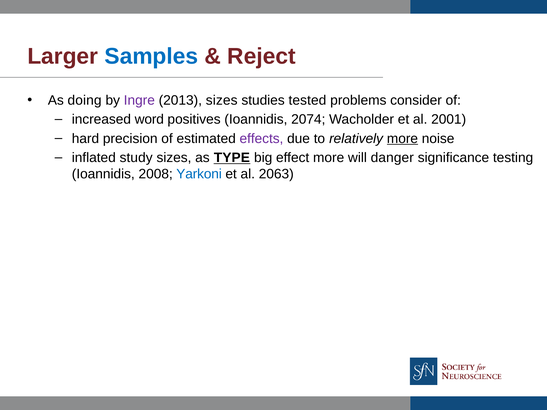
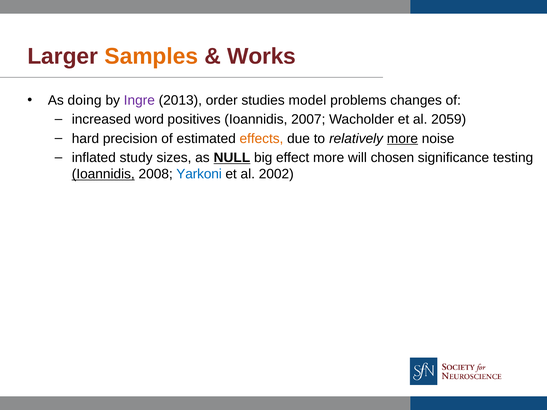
Samples colour: blue -> orange
Reject: Reject -> Works
2013 sizes: sizes -> order
tested: tested -> model
consider: consider -> changes
2074: 2074 -> 2007
2001: 2001 -> 2059
effects colour: purple -> orange
TYPE: TYPE -> NULL
danger: danger -> chosen
Ioannidis at (103, 174) underline: none -> present
2063: 2063 -> 2002
